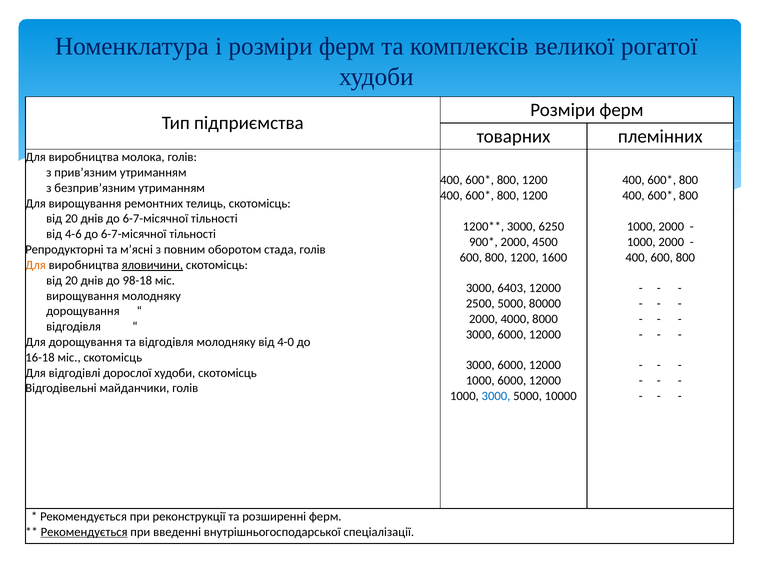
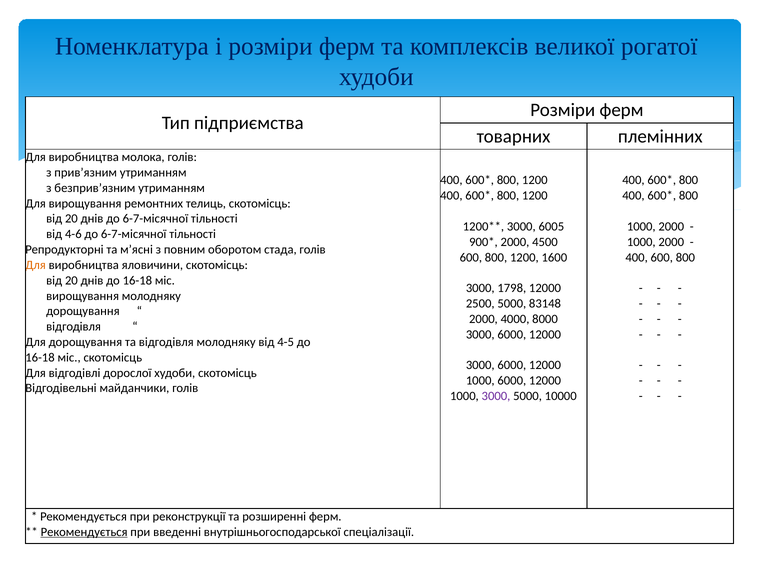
6250: 6250 -> 6005
яловичини underline: present -> none
днів до 98-18: 98-18 -> 16-18
6403: 6403 -> 1798
80000: 80000 -> 83148
4-0: 4-0 -> 4-5
3000 at (496, 396) colour: blue -> purple
